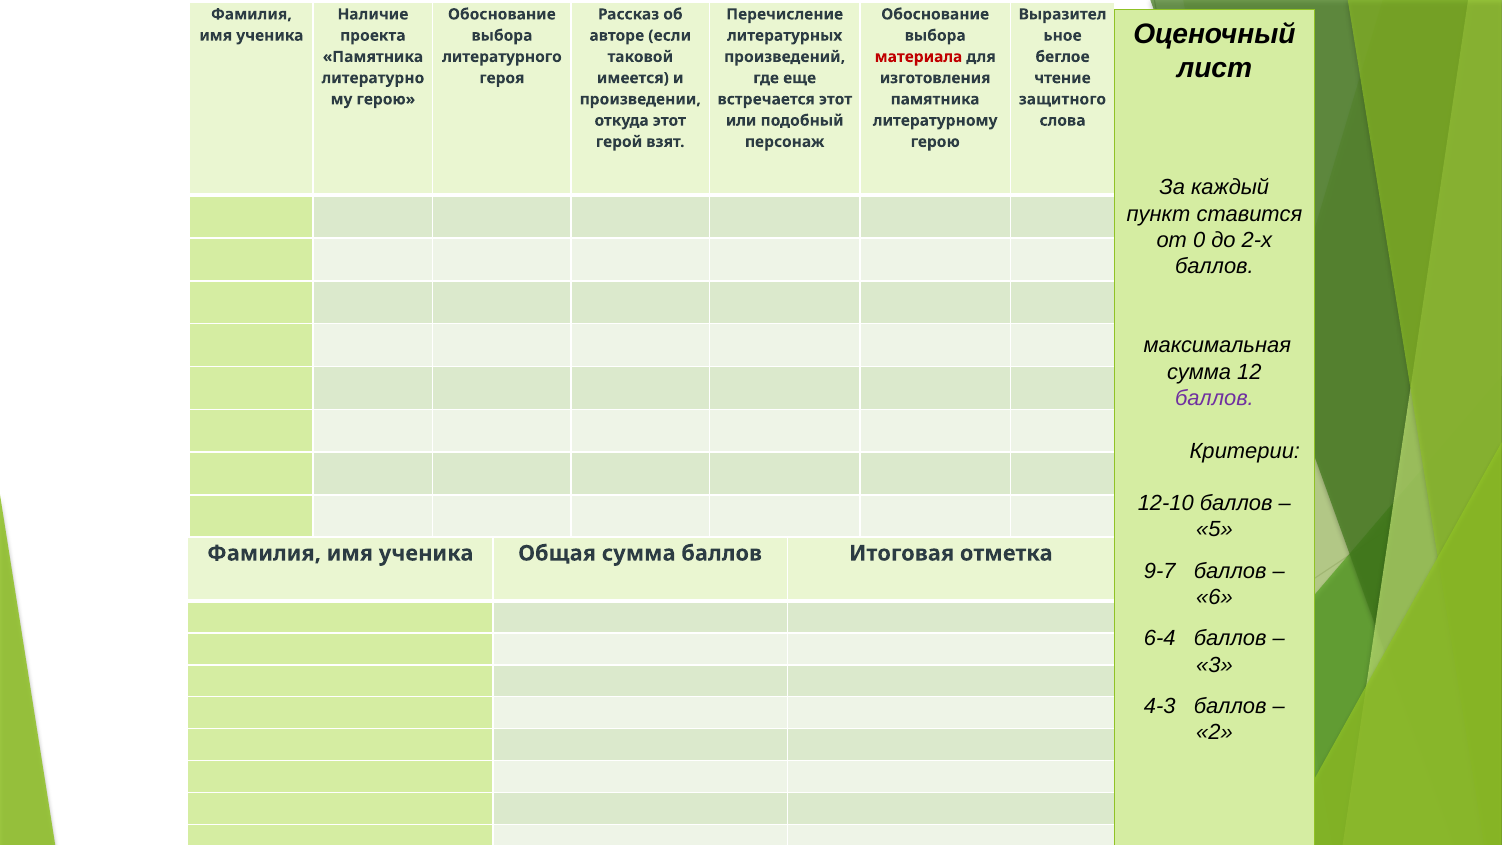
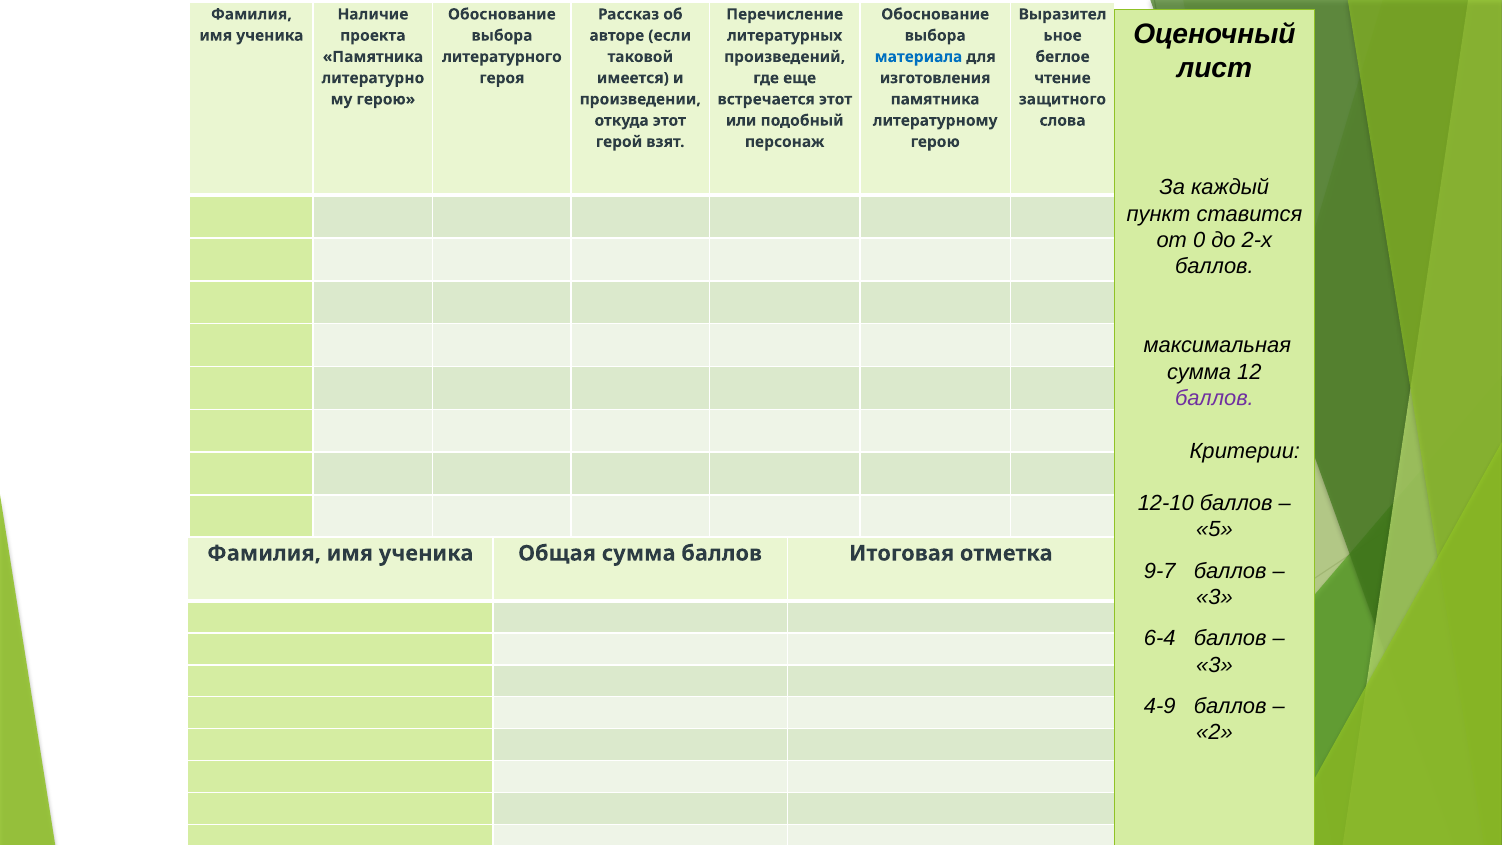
материала colour: red -> blue
6 at (1214, 597): 6 -> 3
4-3: 4-3 -> 4-9
